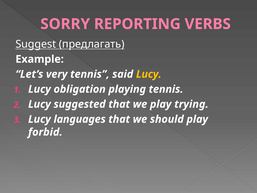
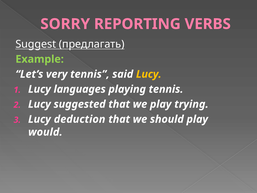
Example colour: white -> light green
obligation: obligation -> languages
languages: languages -> deduction
forbid: forbid -> would
